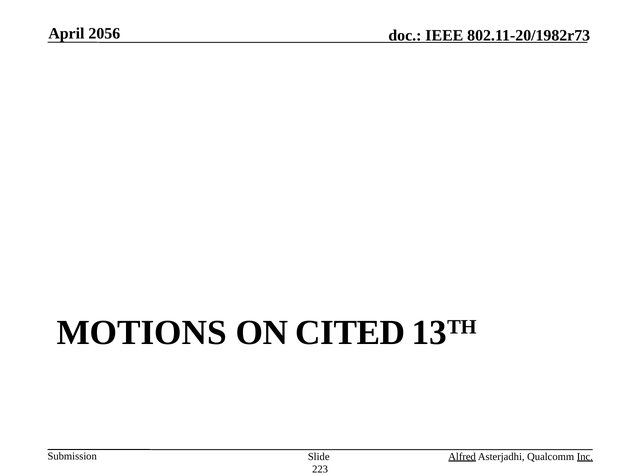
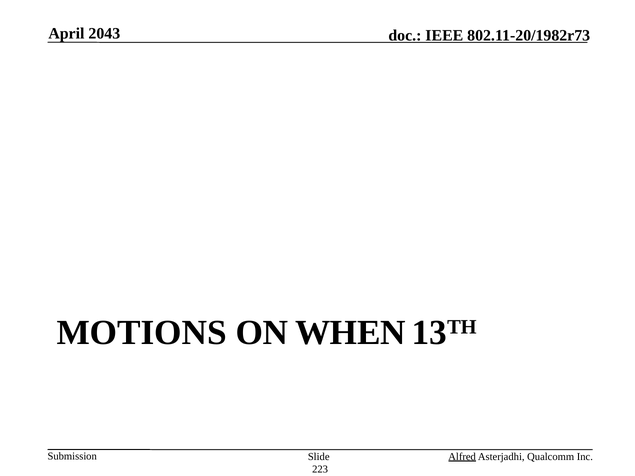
2056: 2056 -> 2043
CITED: CITED -> WHEN
Inc underline: present -> none
